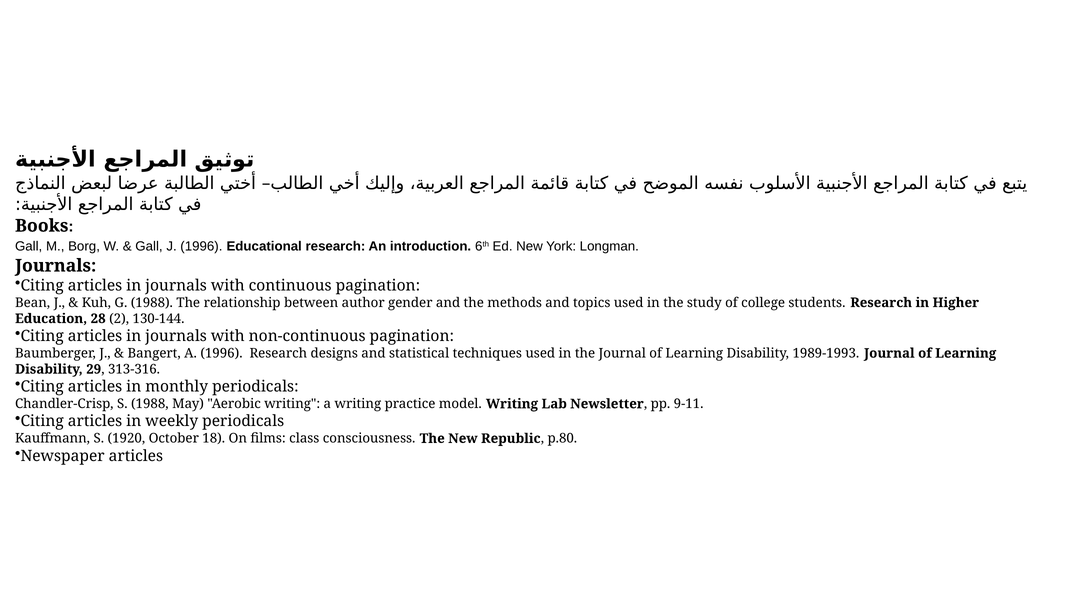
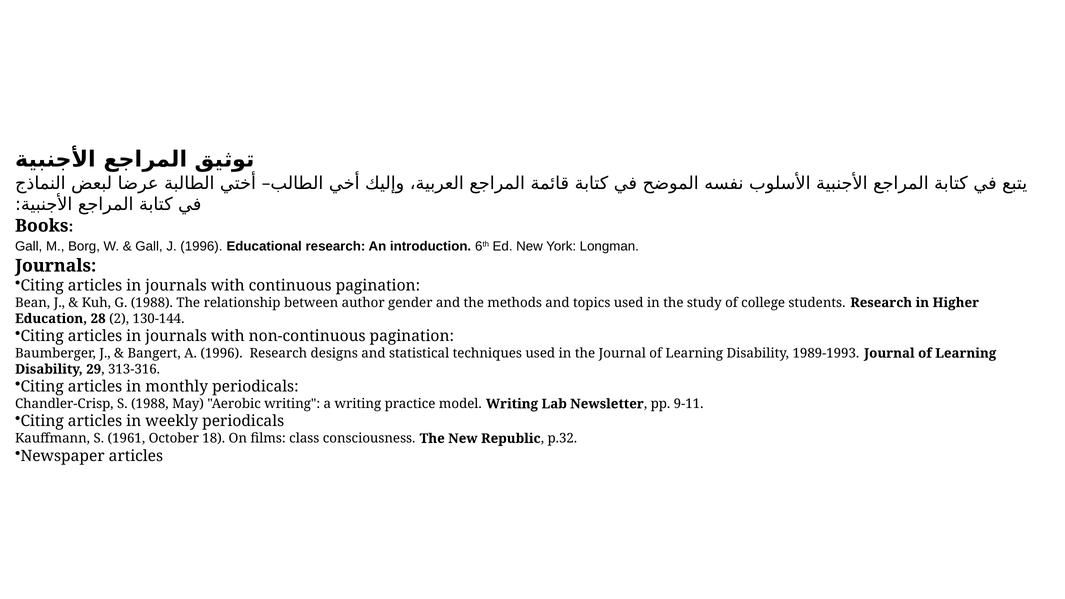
1920: 1920 -> 1961
p.80: p.80 -> p.32
